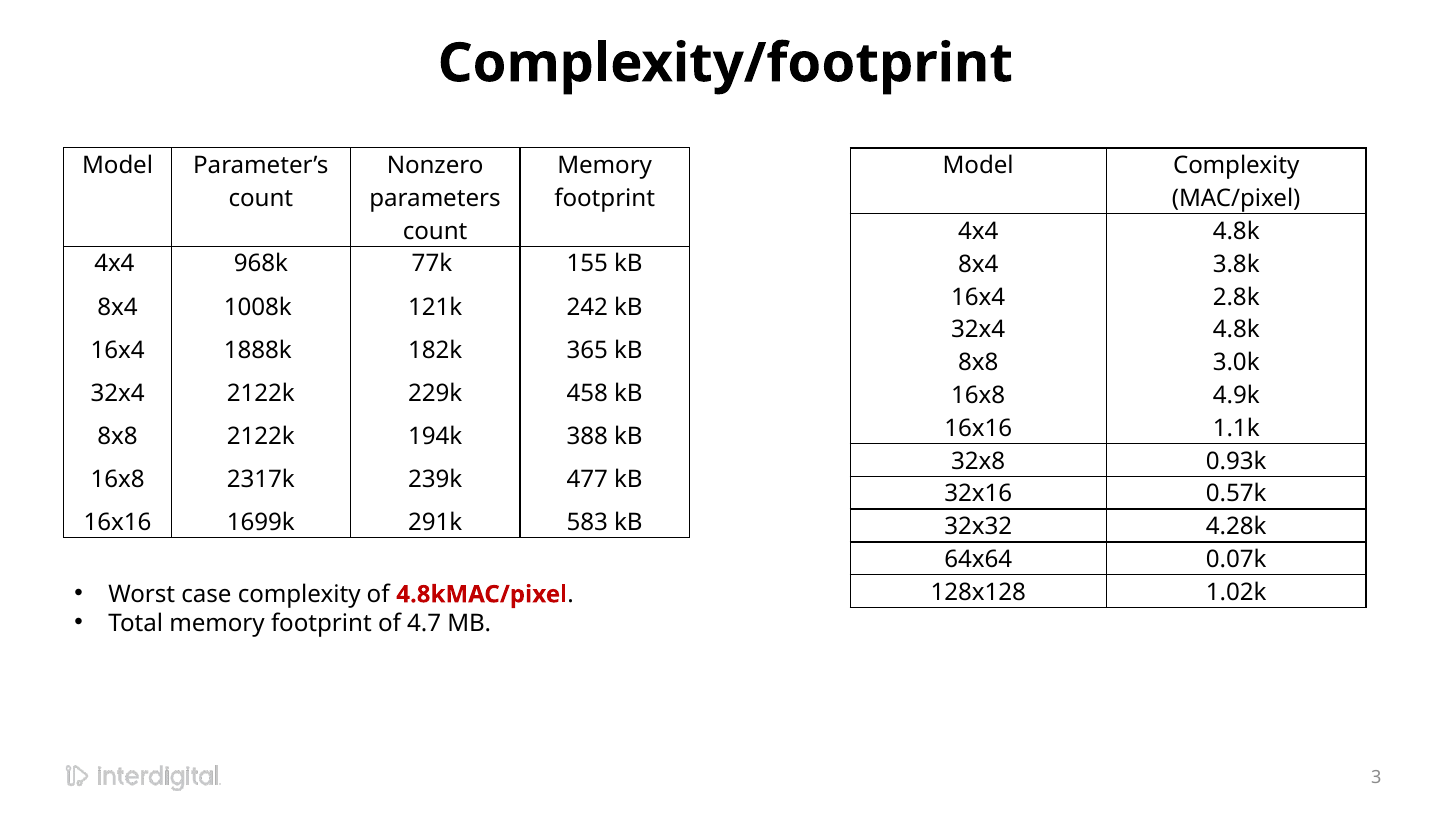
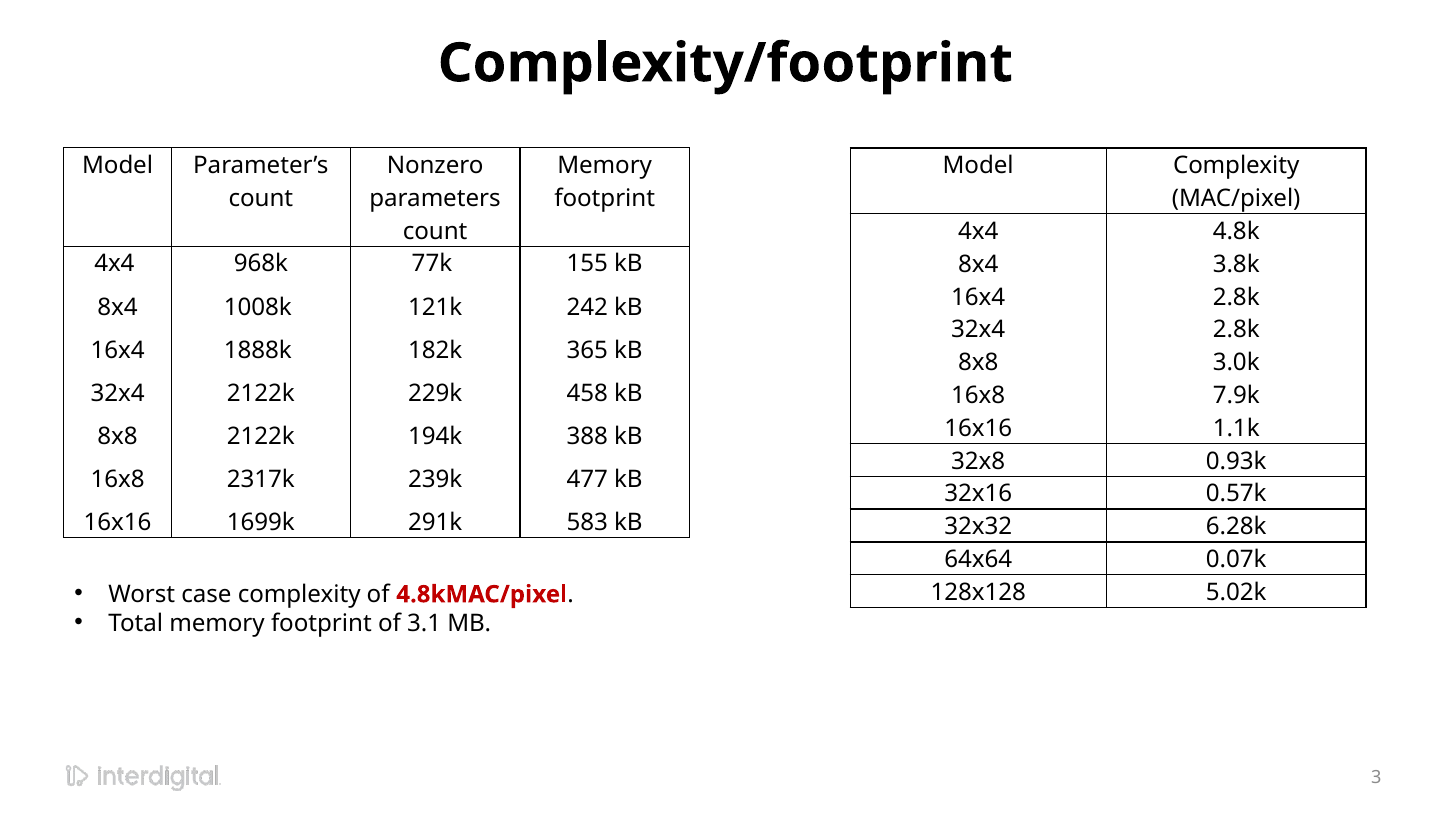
4.8k at (1236, 330): 4.8k -> 2.8k
4.9k: 4.9k -> 7.9k
4.28k: 4.28k -> 6.28k
1.02k: 1.02k -> 5.02k
4.7: 4.7 -> 3.1
